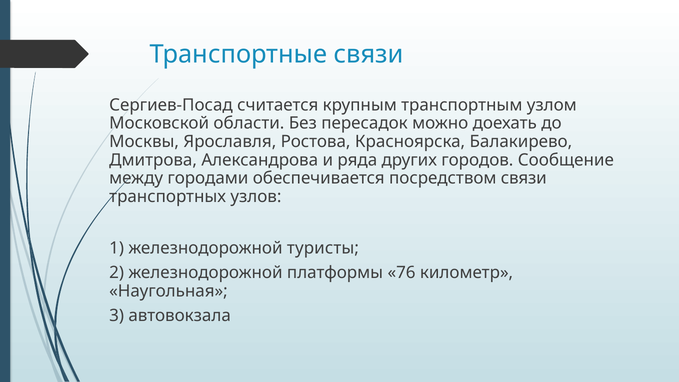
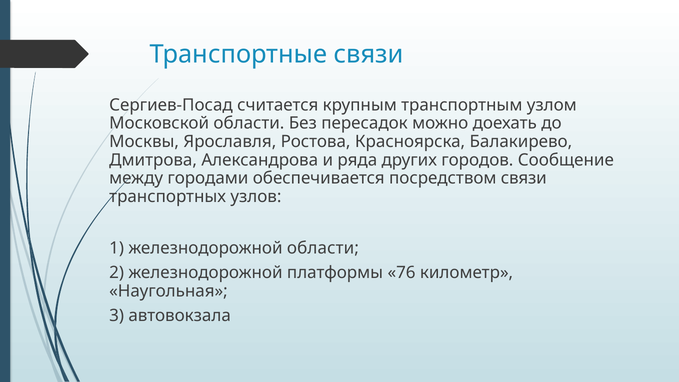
железнодорожной туристы: туристы -> области
